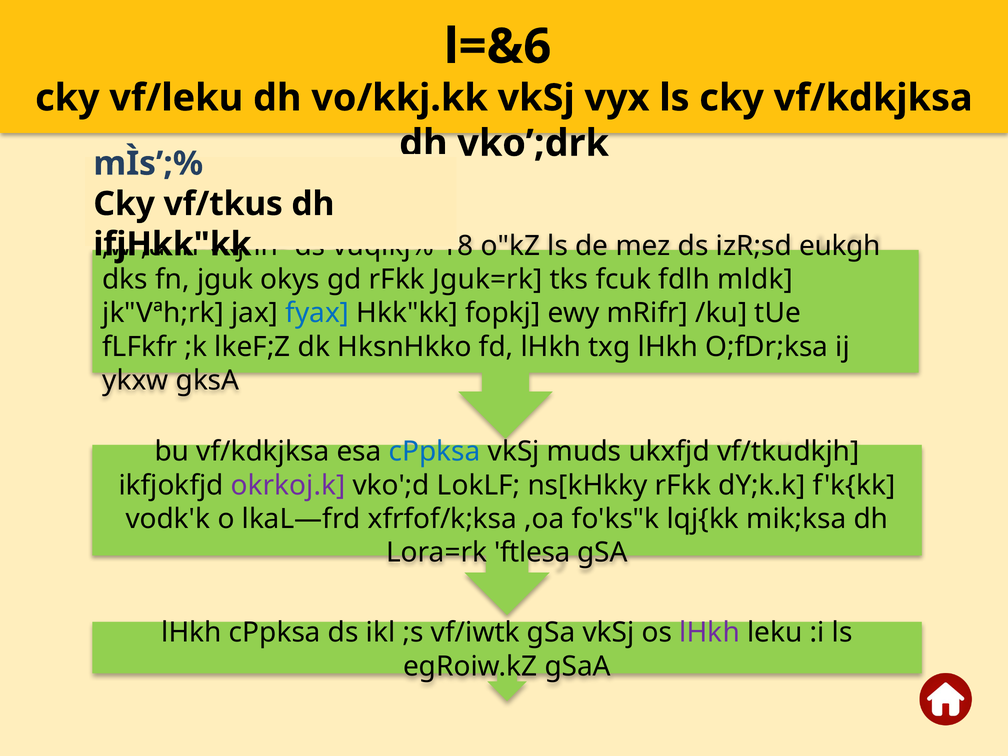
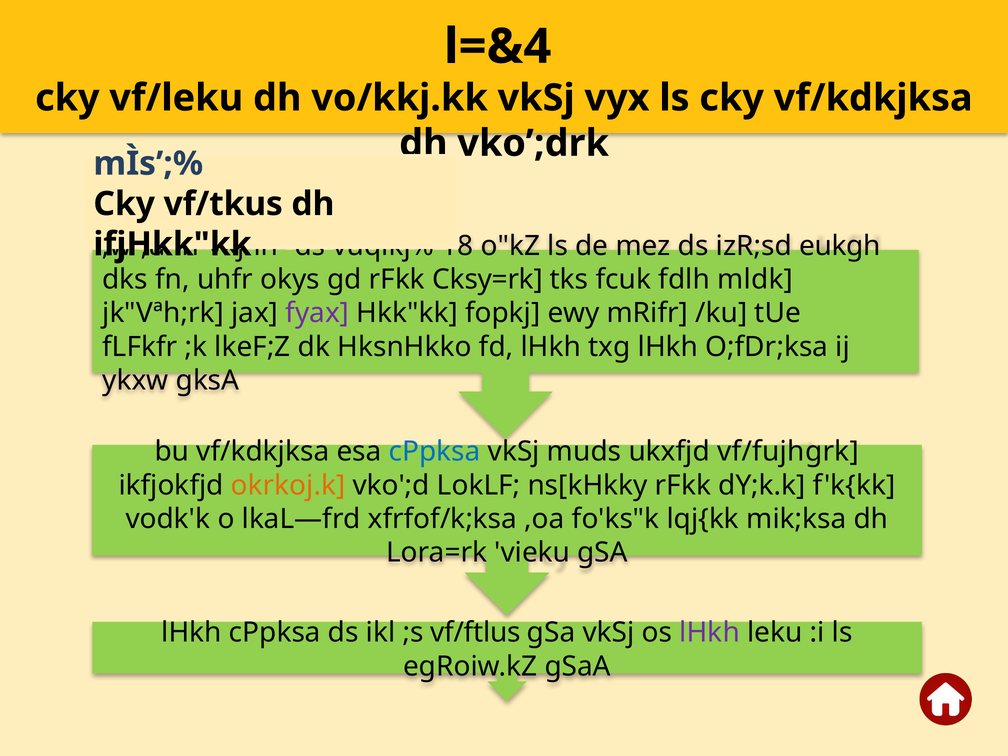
l=&6: l=&6 -> l=&4
jguk: jguk -> uhfr
Jguk=rk: Jguk=rk -> Cksy=rk
fyax colour: blue -> purple
vf/tkudkjh: vf/tkudkjh -> vf/fujhgrk
okrkoj.k colour: purple -> orange
ftlesa: ftlesa -> vieku
vf/iwtk: vf/iwtk -> vf/ftlus
